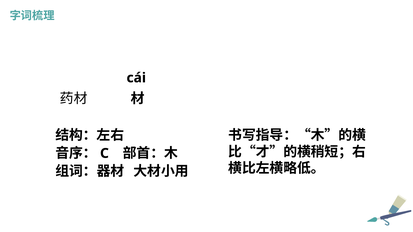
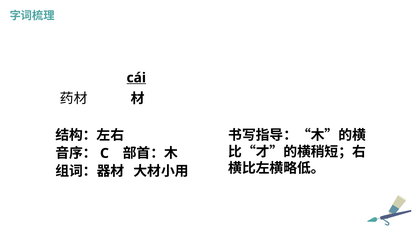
cái underline: none -> present
